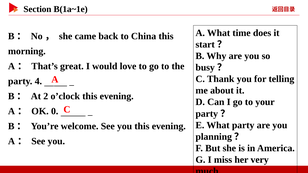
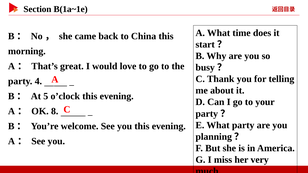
2: 2 -> 5
0: 0 -> 8
